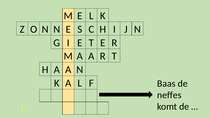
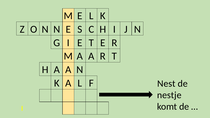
Baas: Baas -> Nest
neffes: neffes -> nestje
